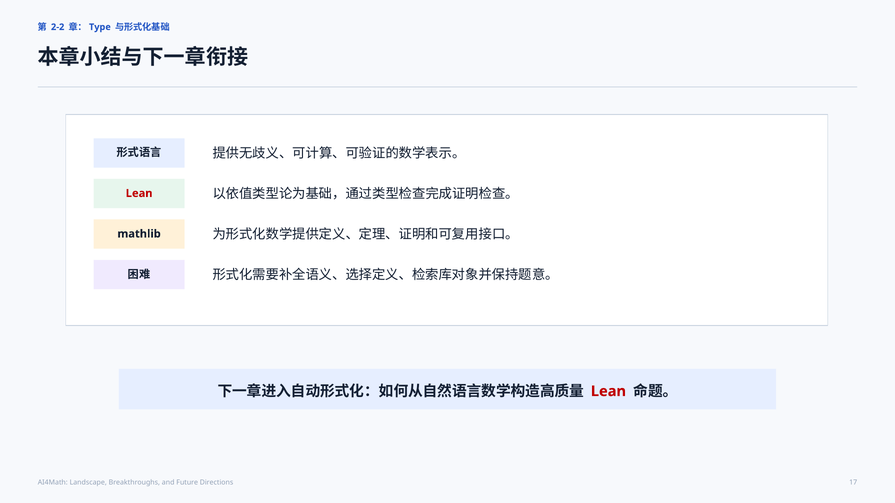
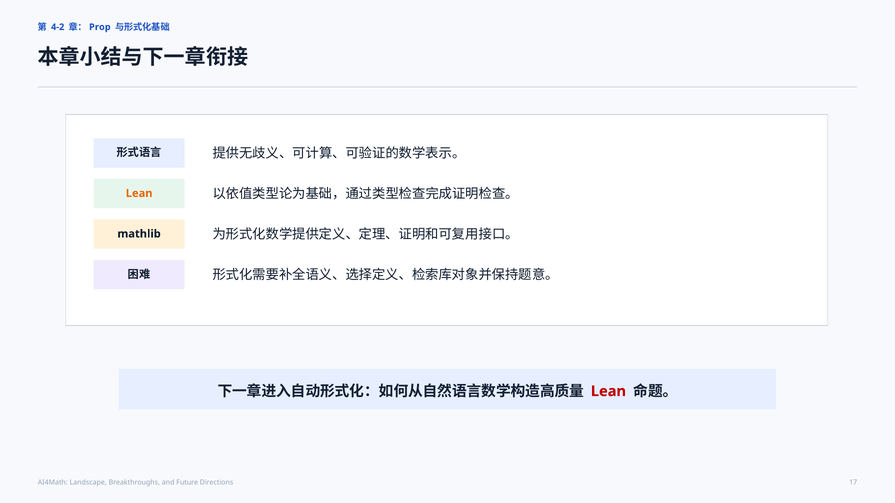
2-2: 2-2 -> 4-2
Type: Type -> Prop
Lean at (139, 193) colour: red -> orange
